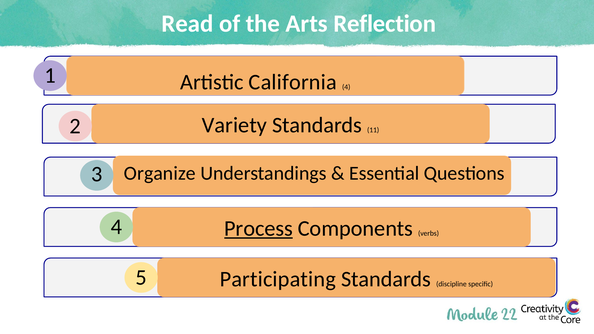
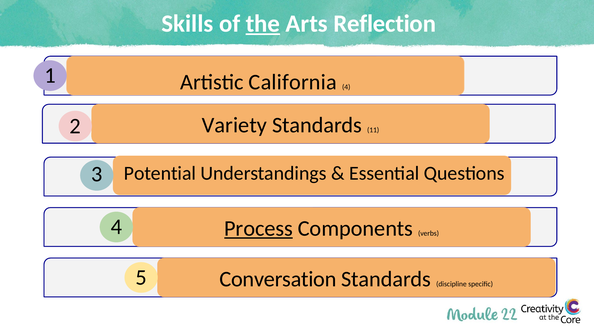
Read: Read -> Skills
the underline: none -> present
Organize: Organize -> Potential
Participating: Participating -> Conversation
